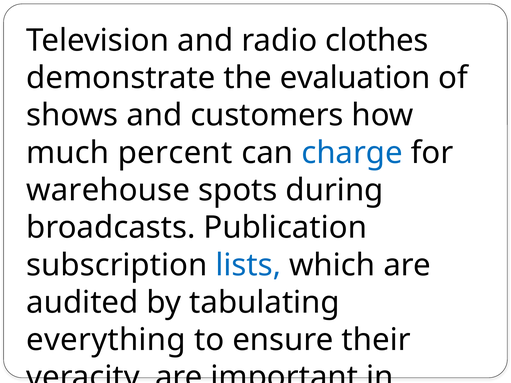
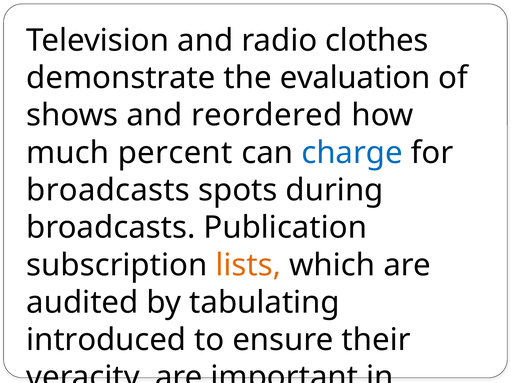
customers: customers -> reordered
warehouse at (108, 190): warehouse -> broadcasts
lists colour: blue -> orange
everything: everything -> introduced
